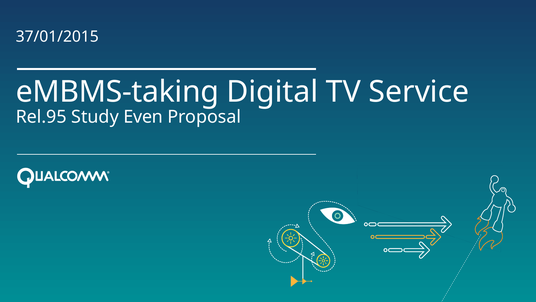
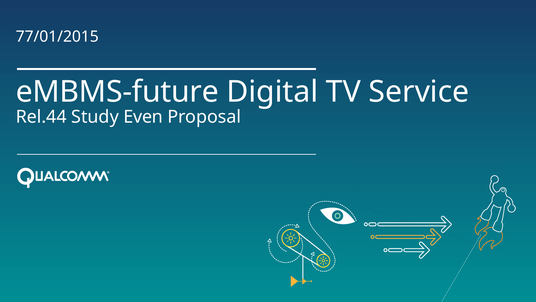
37/01/2015: 37/01/2015 -> 77/01/2015
eMBMS-taking: eMBMS-taking -> eMBMS-future
Rel.95: Rel.95 -> Rel.44
